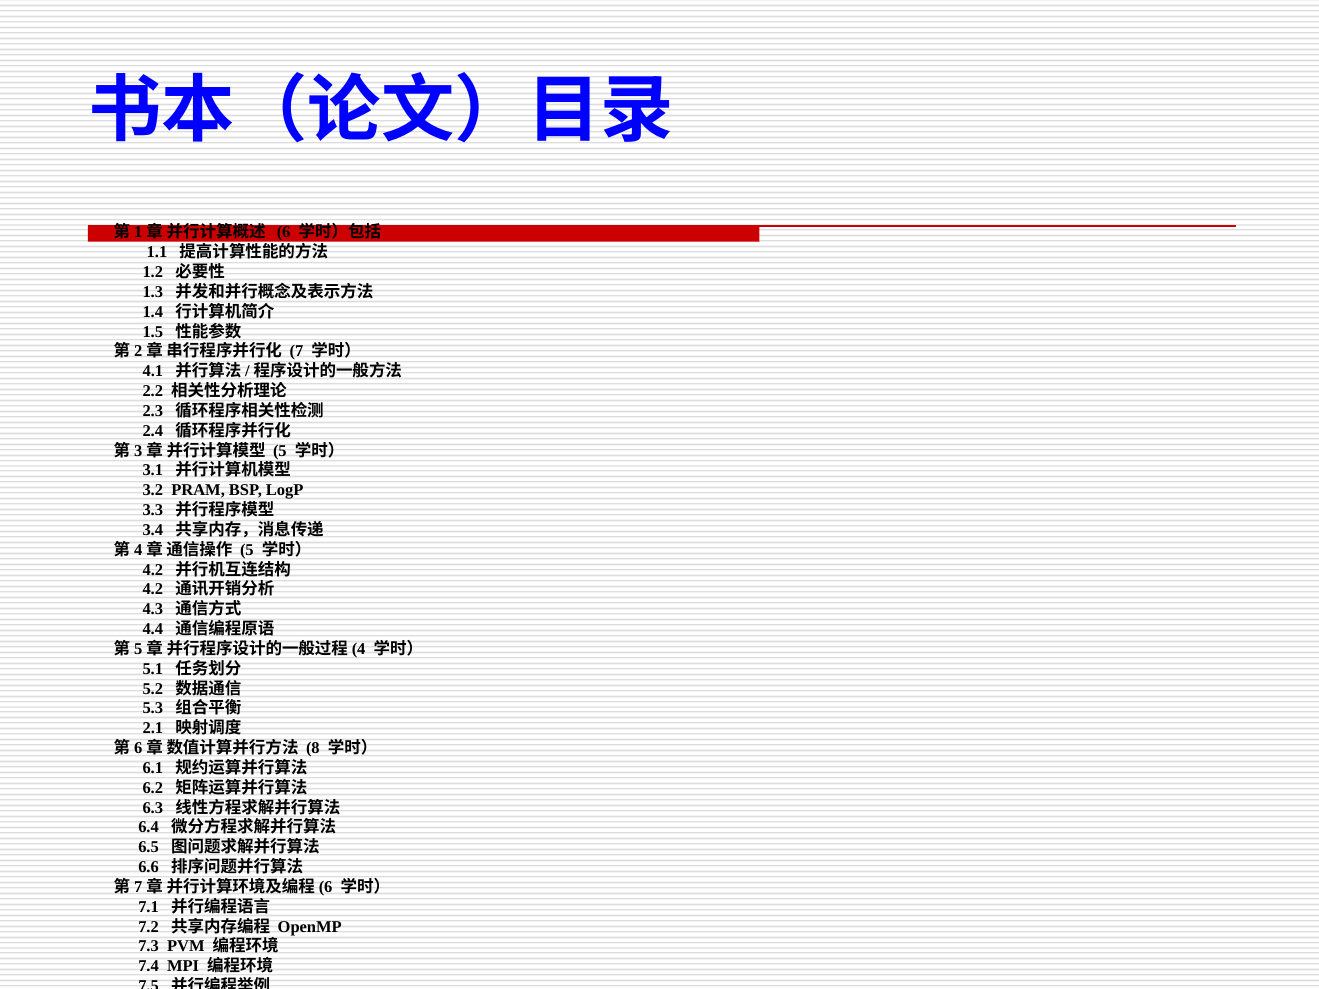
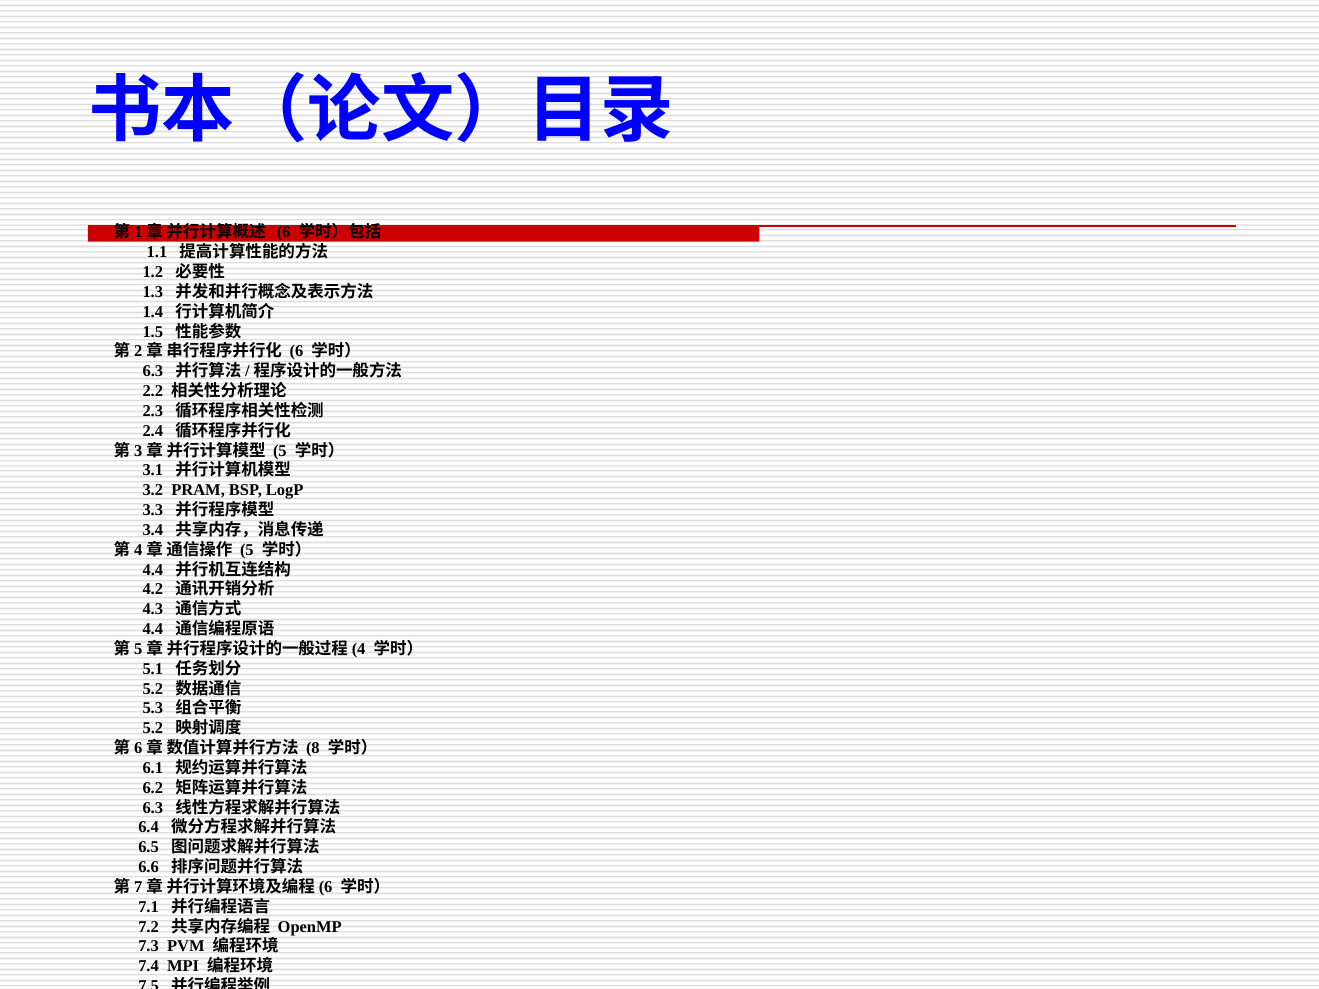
7 at (296, 352): 7 -> 6
4.1 at (153, 371): 4.1 -> 6.3
4.2 at (153, 570): 4.2 -> 4.4
2.1 at (153, 728): 2.1 -> 5.2
